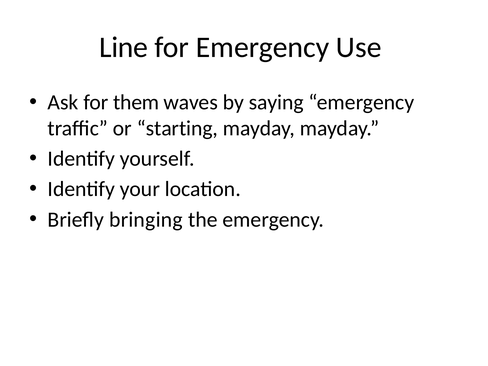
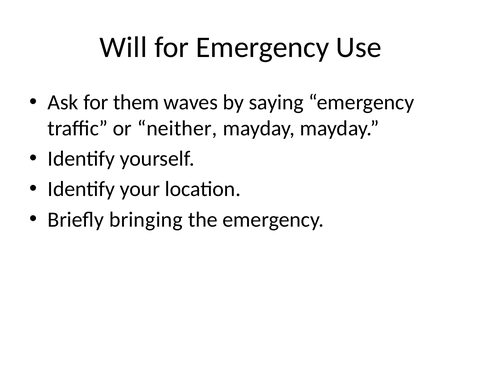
Line: Line -> Will
starting: starting -> neither
